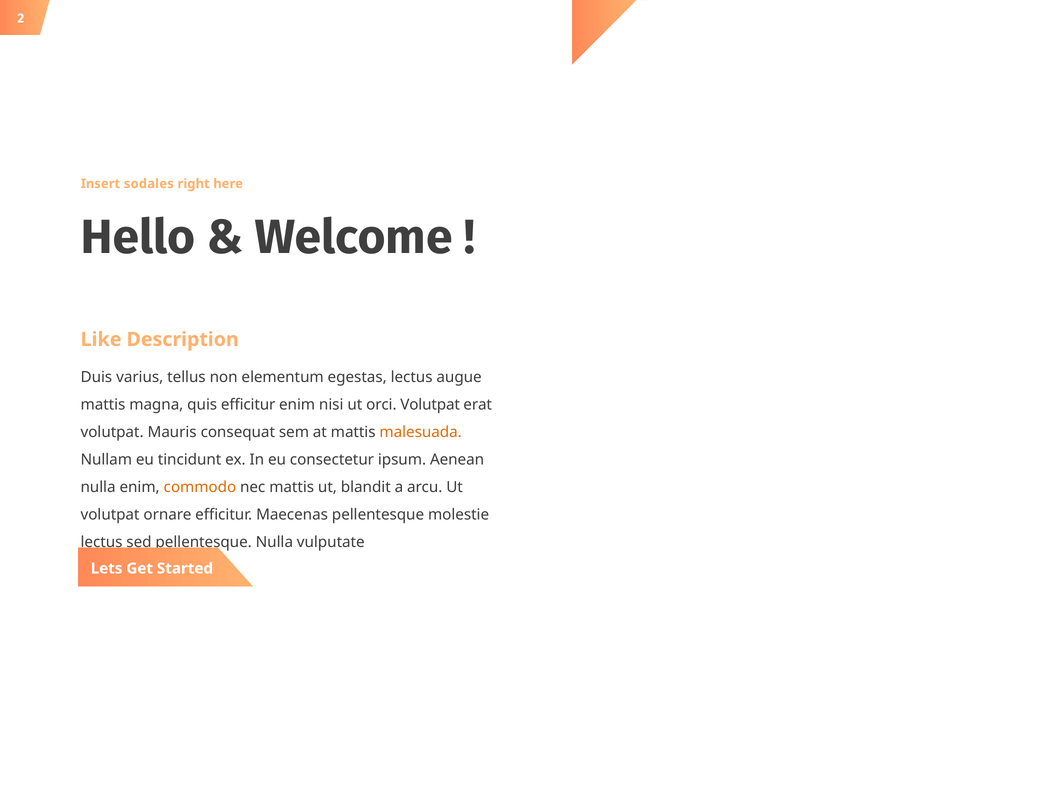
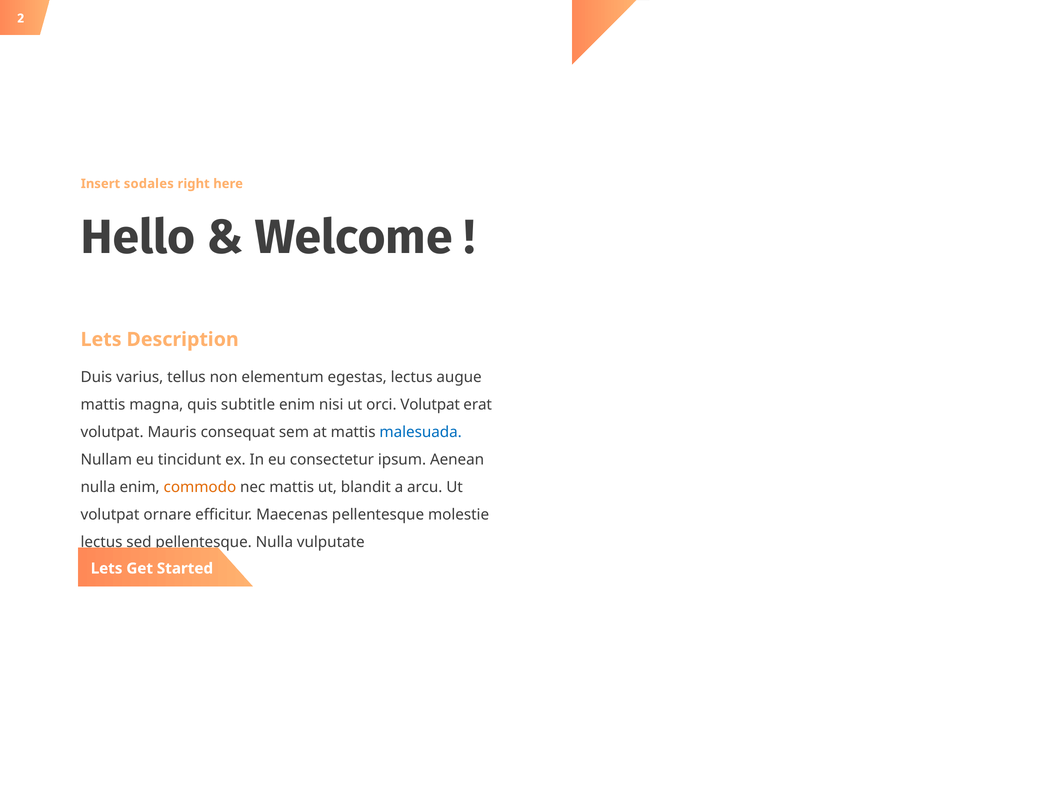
Like at (101, 339): Like -> Lets
quis efficitur: efficitur -> subtitle
malesuada colour: orange -> blue
